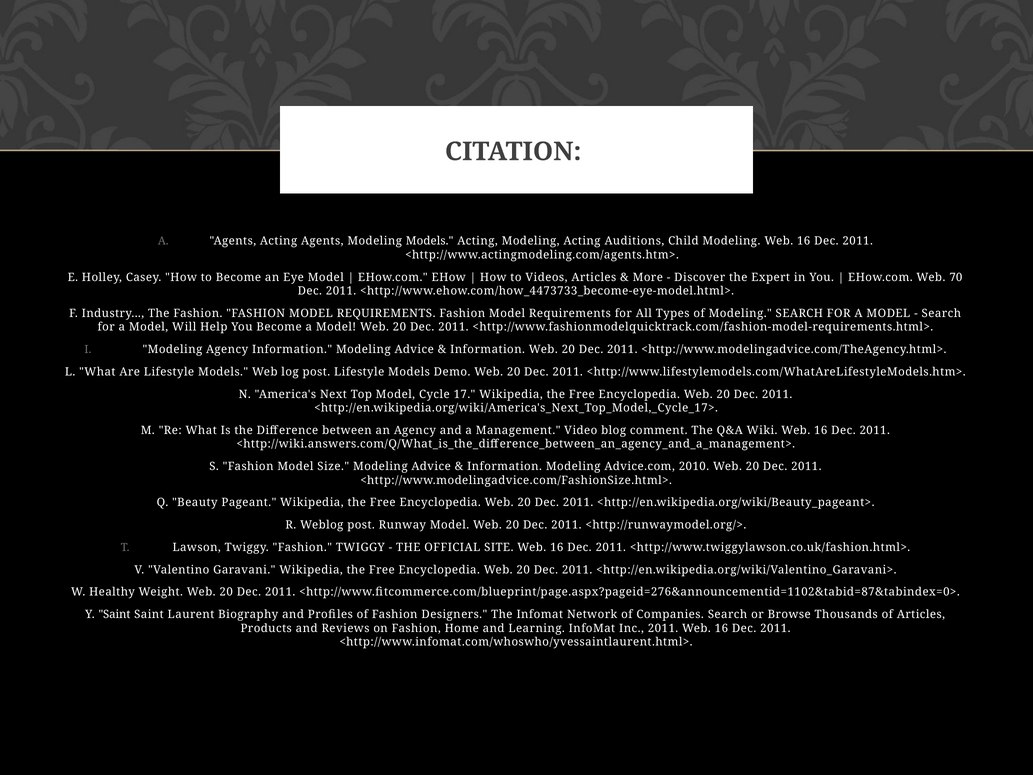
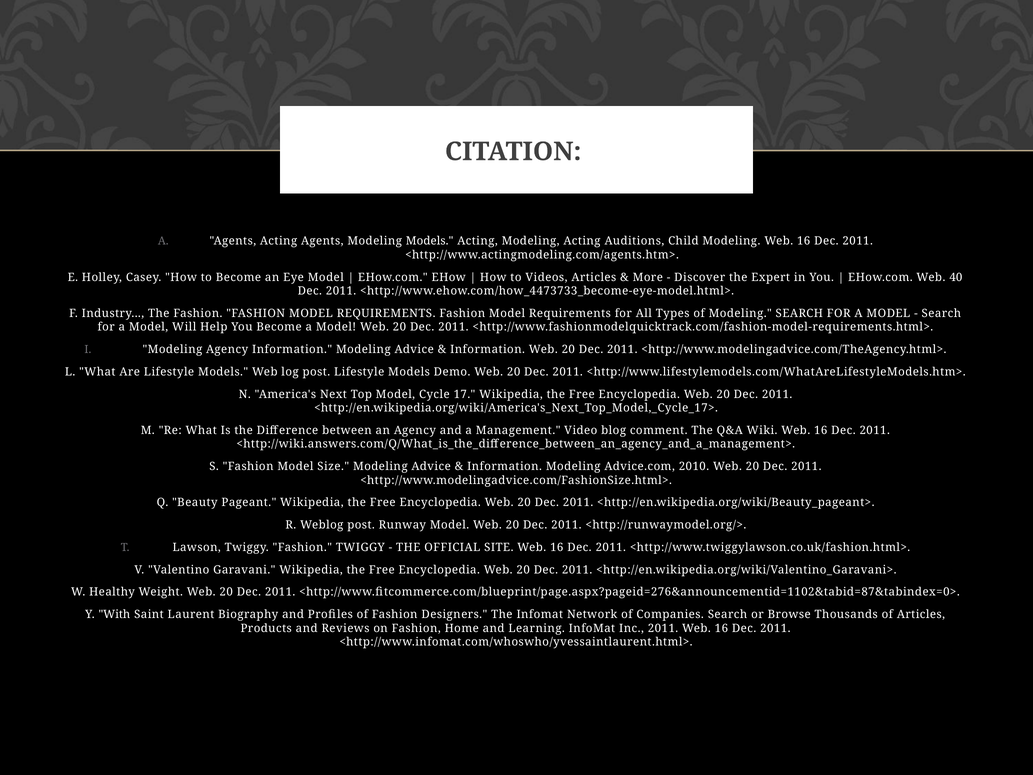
70: 70 -> 40
Y Saint: Saint -> With
